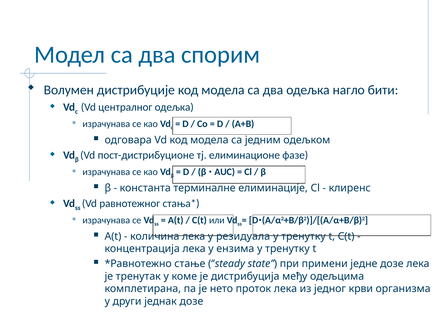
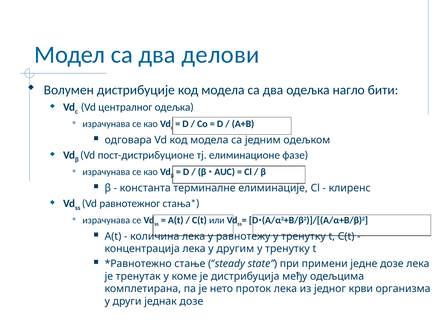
спорим: спорим -> делови
резидуала: резидуала -> равнотежу
ензима: ензима -> другим
